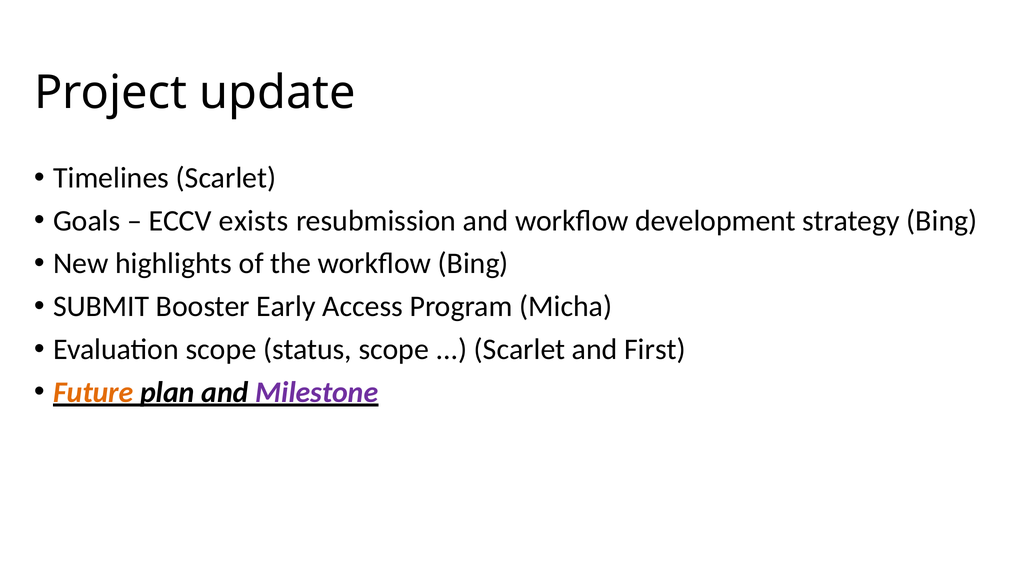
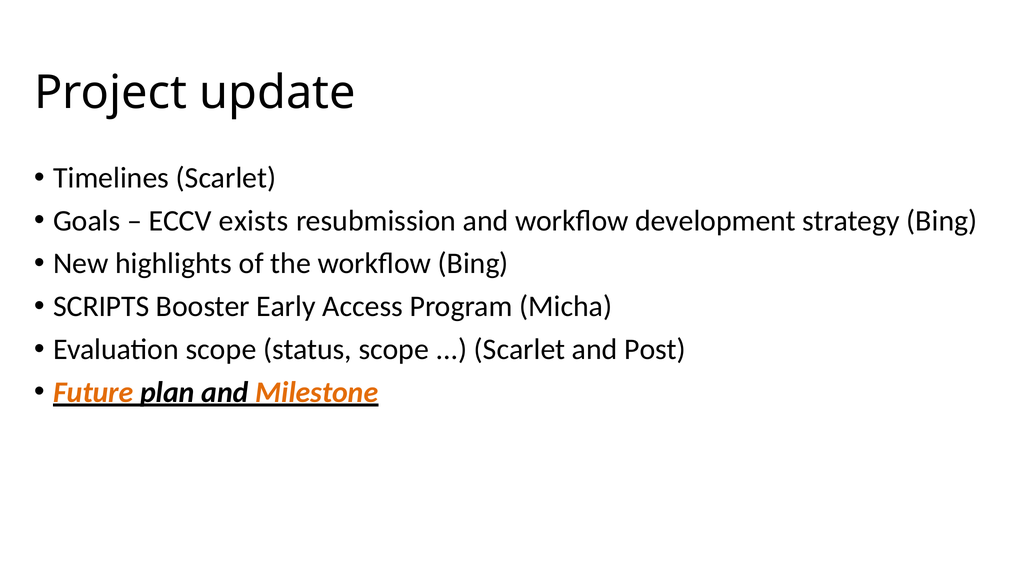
SUBMIT: SUBMIT -> SCRIPTS
First: First -> Post
Milestone colour: purple -> orange
